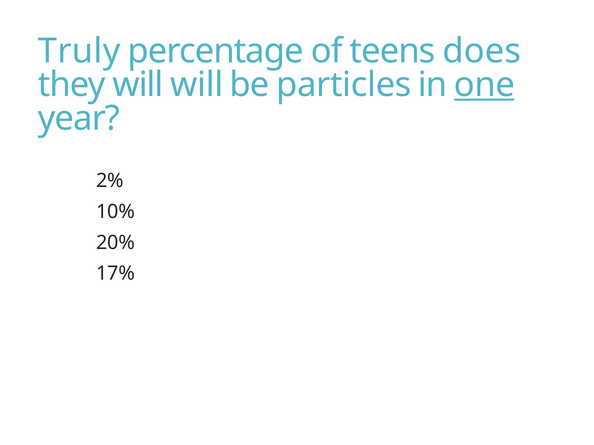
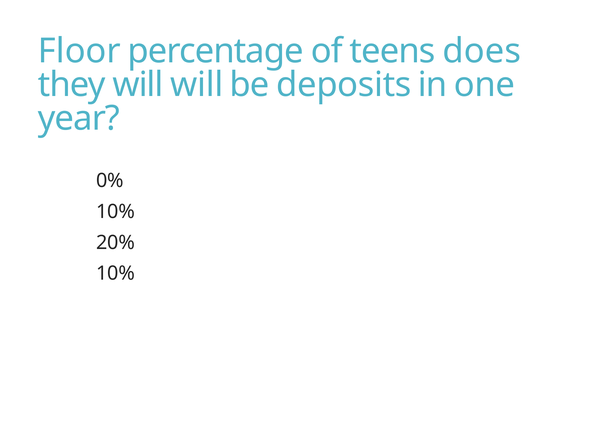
Truly: Truly -> Floor
particles: particles -> deposits
one underline: present -> none
2%: 2% -> 0%
17% at (116, 274): 17% -> 10%
